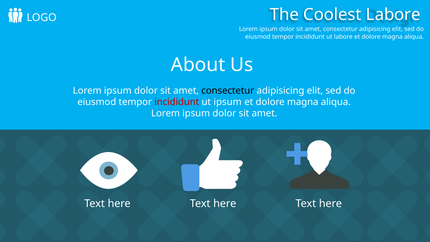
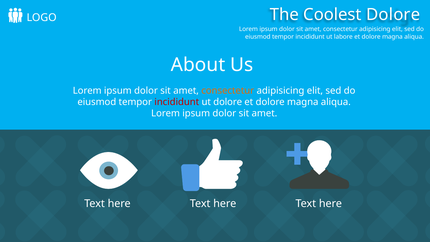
Coolest Labore: Labore -> Dolore
consectetur at (228, 91) colour: black -> orange
ut ipsum: ipsum -> dolore
